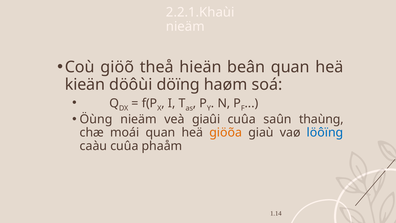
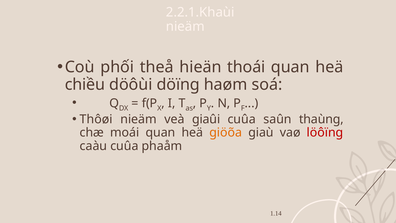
giöõ: giöõ -> phối
beân: beân -> thoái
kieän: kieän -> chiều
Öùng: Öùng -> Thôøi
löôïng colour: blue -> red
